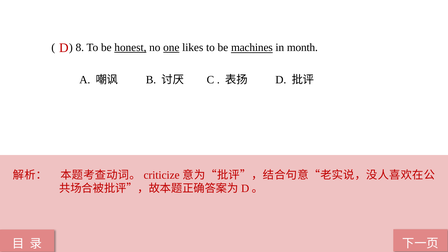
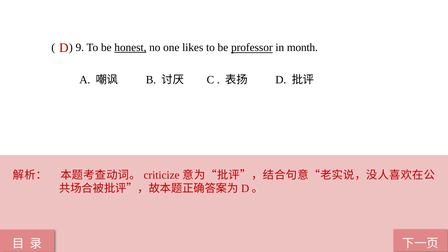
8: 8 -> 9
one underline: present -> none
machines: machines -> professor
